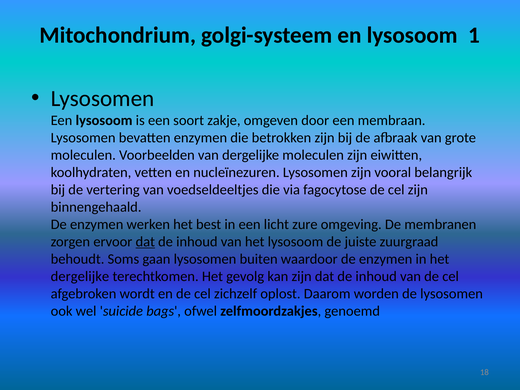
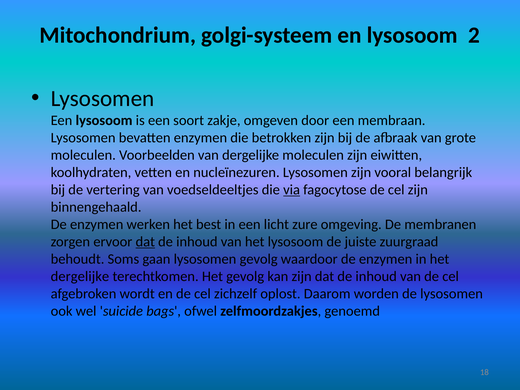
1: 1 -> 2
via underline: none -> present
lysosomen buiten: buiten -> gevolg
